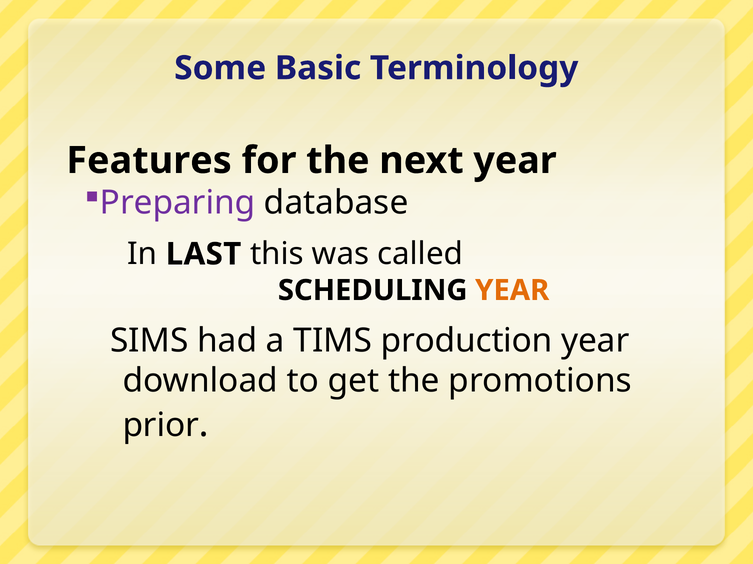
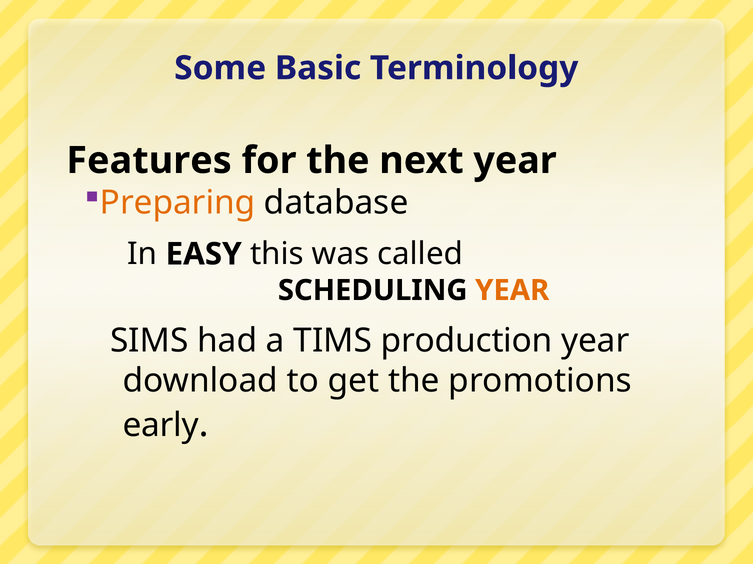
Preparing colour: purple -> orange
LAST: LAST -> EASY
prior: prior -> early
